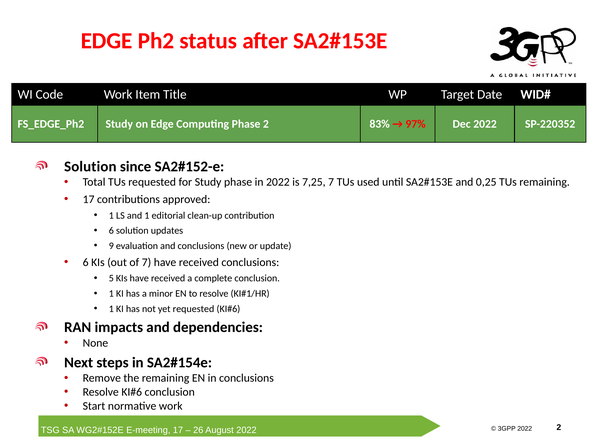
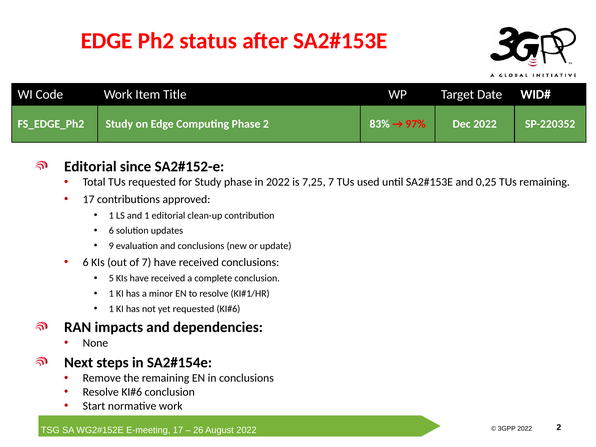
Solution at (90, 166): Solution -> Editorial
